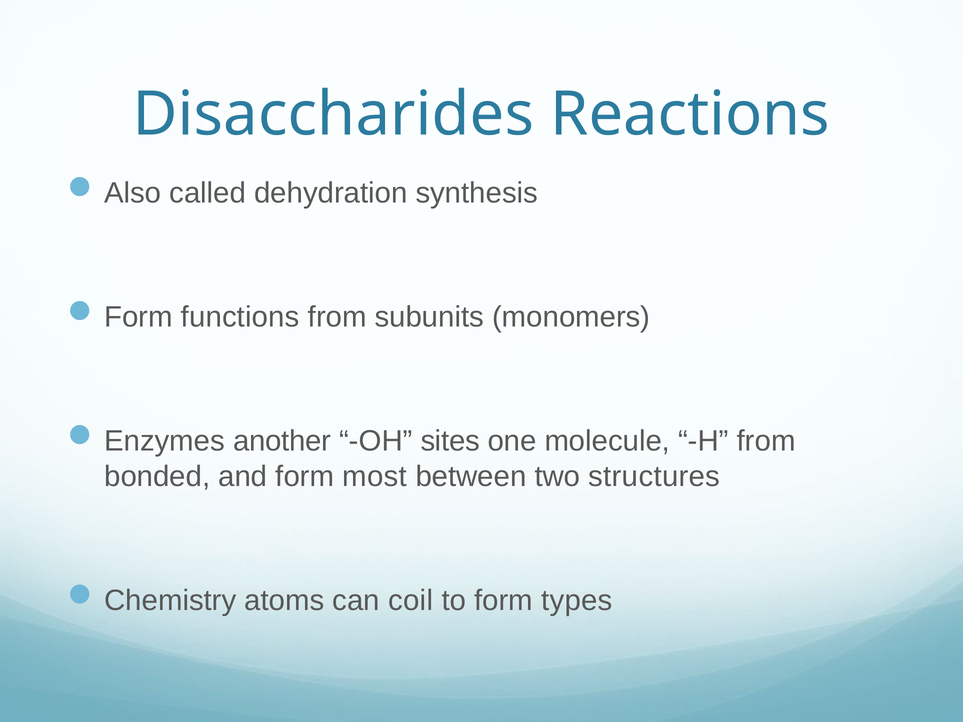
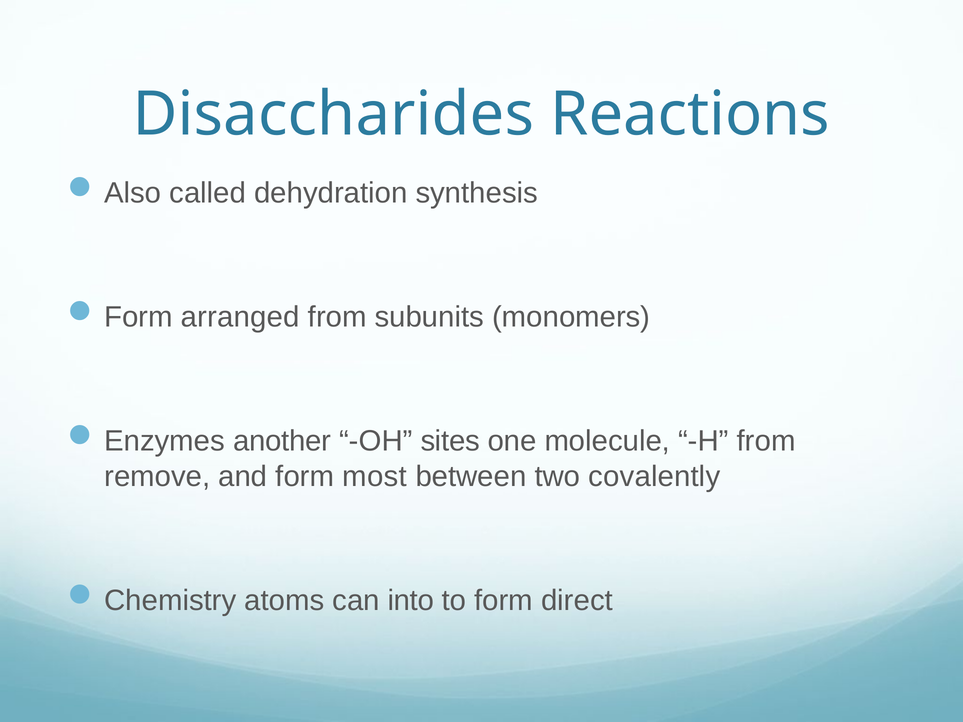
functions: functions -> arranged
bonded: bonded -> remove
structures: structures -> covalently
coil: coil -> into
types: types -> direct
